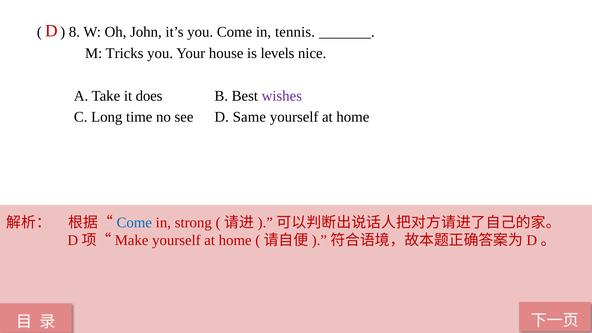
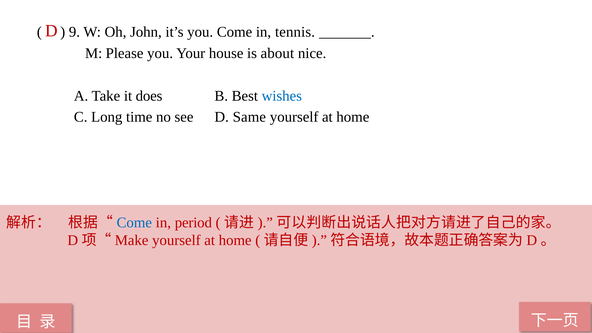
8: 8 -> 9
Tricks: Tricks -> Please
levels: levels -> about
wishes colour: purple -> blue
strong: strong -> period
